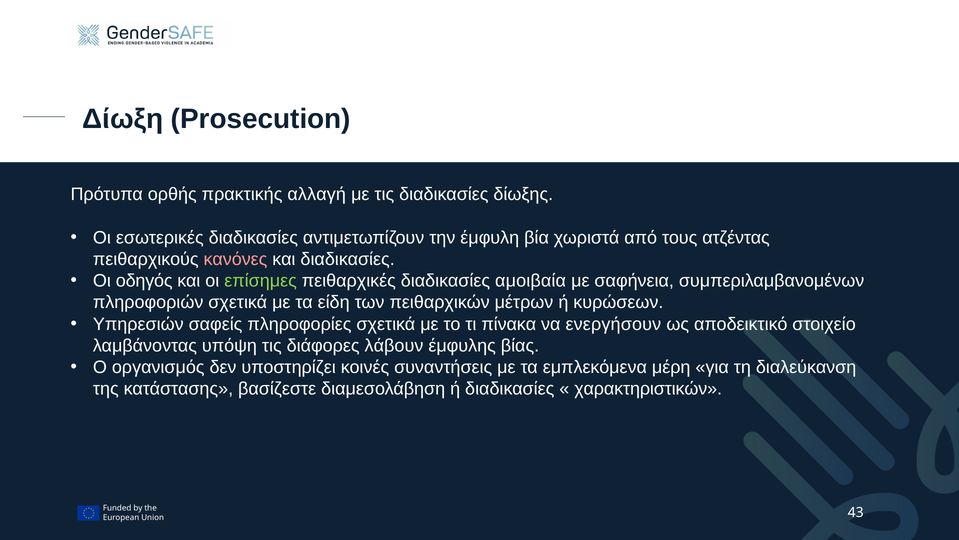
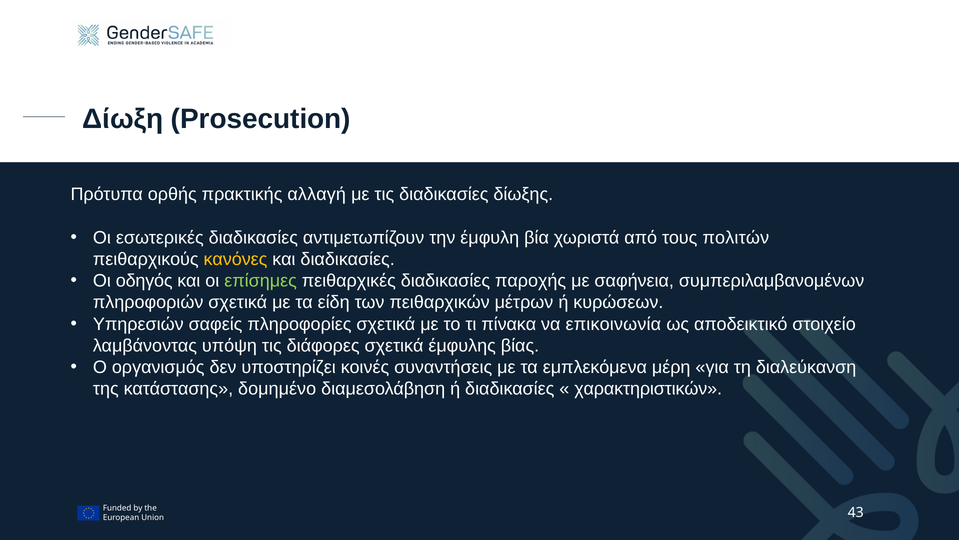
ατζέντας: ατζέντας -> πολιτών
κανόνες colour: pink -> yellow
αμοιβαία: αμοιβαία -> παροχής
ενεργήσουν: ενεργήσουν -> επικοινωνία
διάφορες λάβουν: λάβουν -> σχετικά
βασίζεστε: βασίζεστε -> δομημένο
